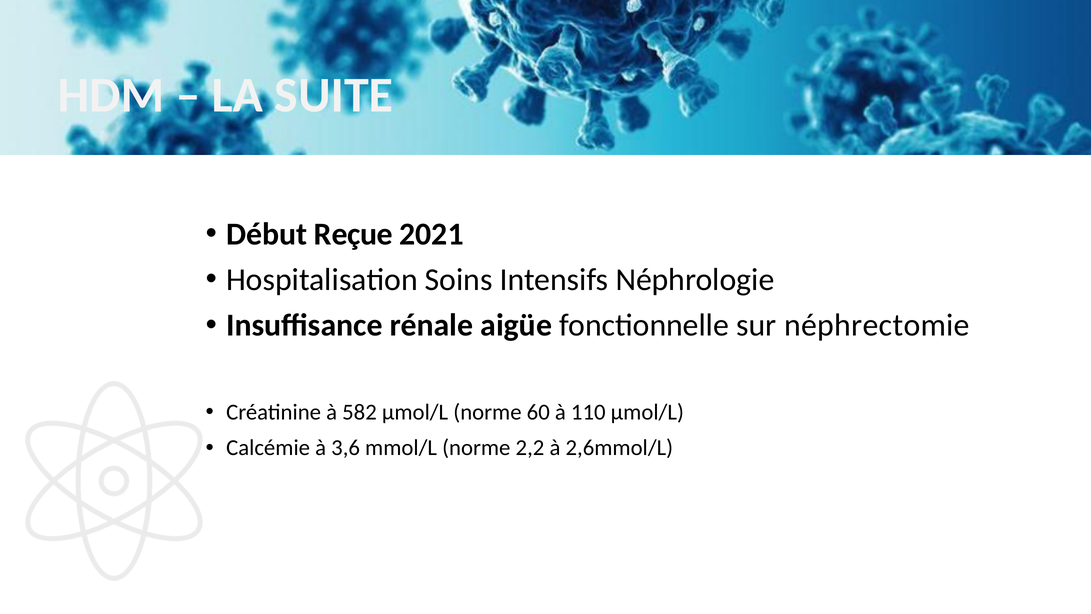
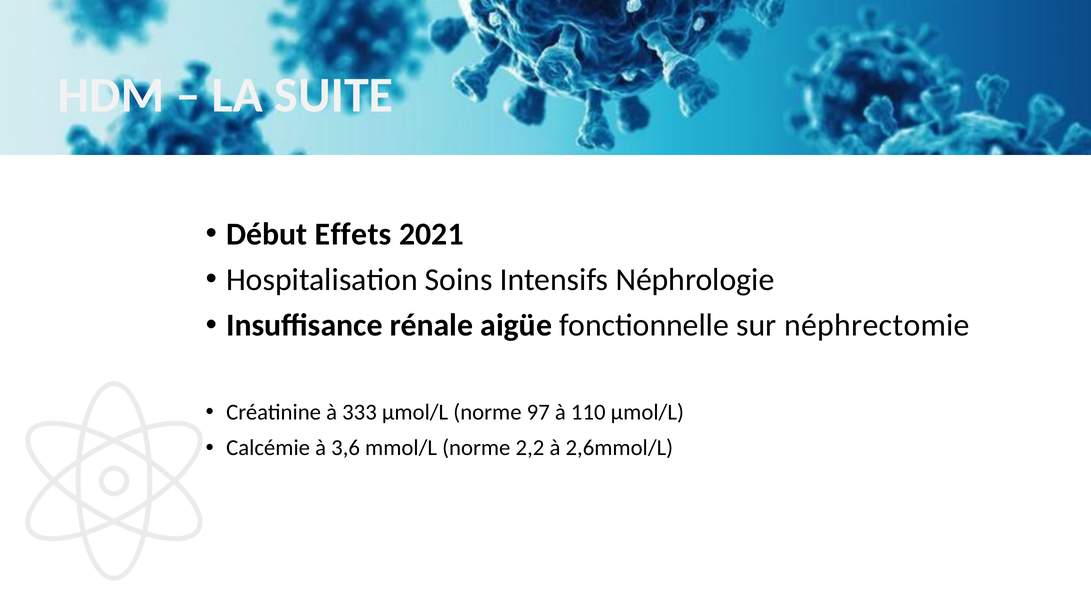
Reçue: Reçue -> Effets
582: 582 -> 333
60: 60 -> 97
